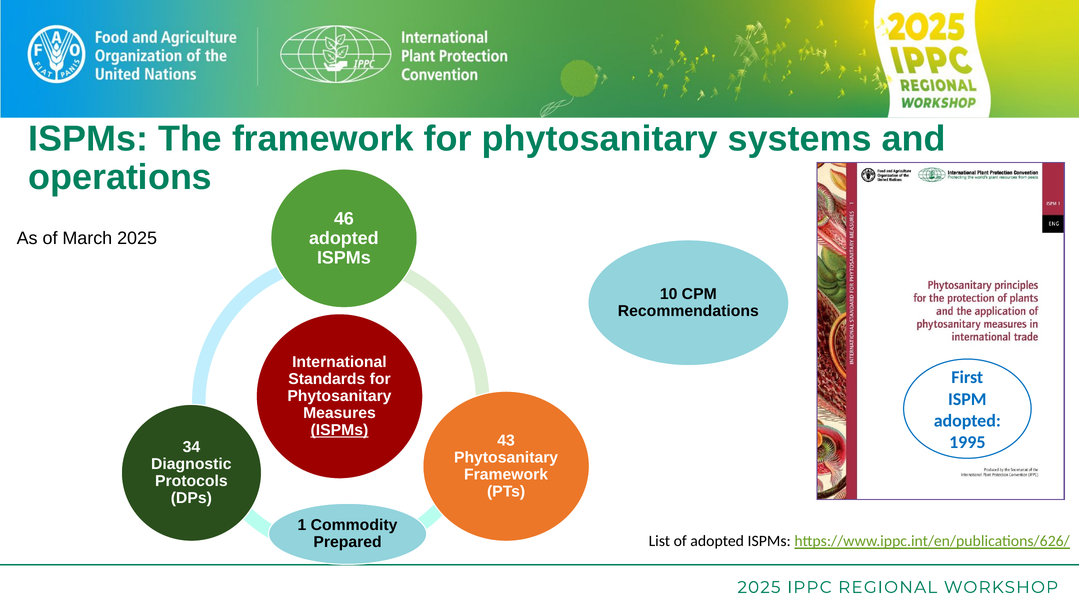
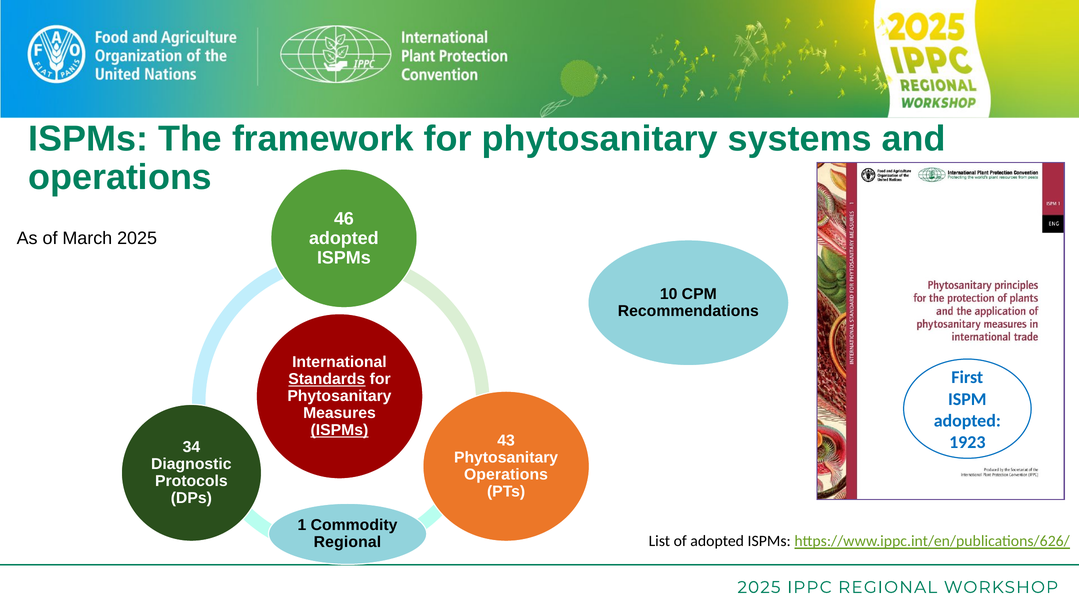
Standards underline: none -> present
1995: 1995 -> 1923
Framework at (506, 475): Framework -> Operations
Prepared at (348, 542): Prepared -> Regional
